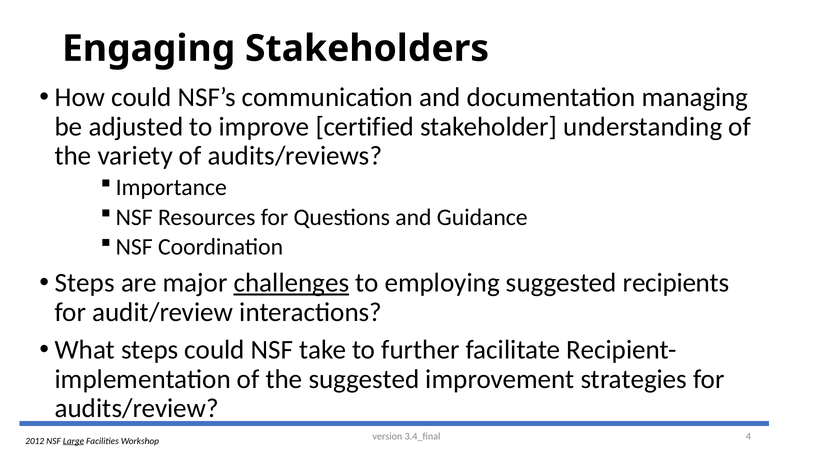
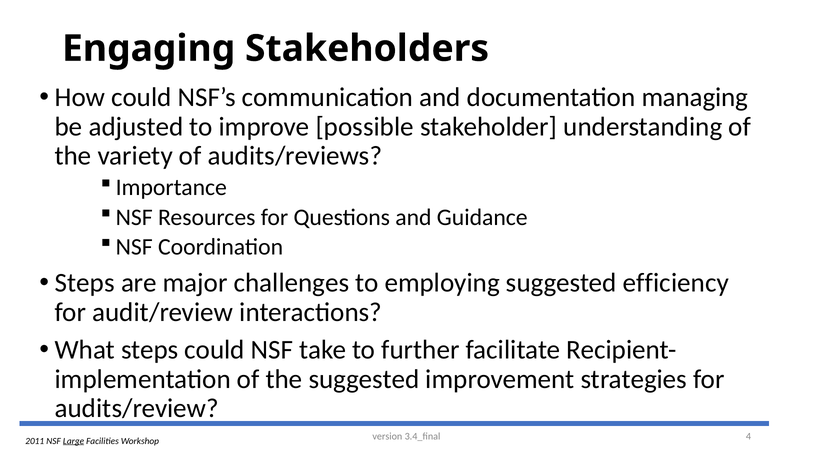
certified: certified -> possible
challenges underline: present -> none
recipients: recipients -> efficiency
2012: 2012 -> 2011
